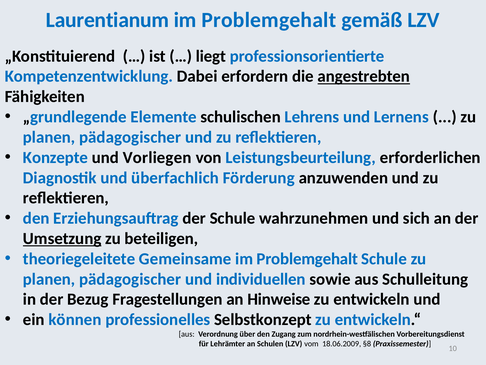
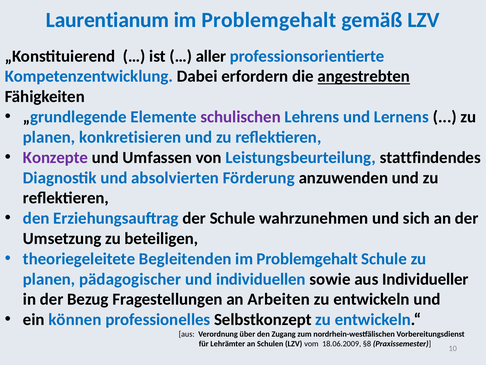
liegt: liegt -> aller
schulischen colour: black -> purple
pädagogischer at (130, 137): pädagogischer -> konkretisieren
Konzepte colour: blue -> purple
Vorliegen: Vorliegen -> Umfassen
erforderlichen: erforderlichen -> stattfindendes
überfachlich: überfachlich -> absolvierten
Umsetzung underline: present -> none
Gemeinsame: Gemeinsame -> Begleitenden
Schulleitung: Schulleitung -> Individueller
Hinweise: Hinweise -> Arbeiten
